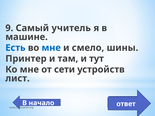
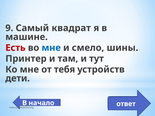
учитель: учитель -> квадрат
Есть colour: blue -> red
сети: сети -> тебя
лист: лист -> дети
